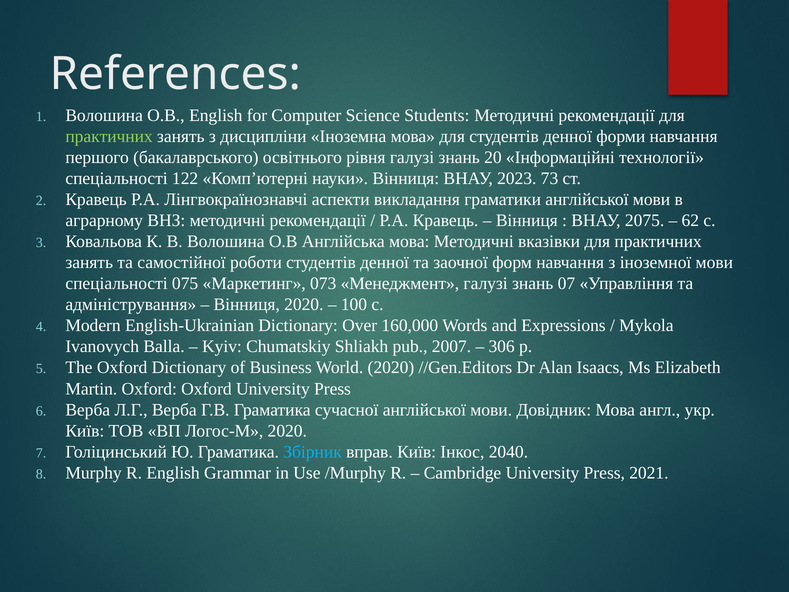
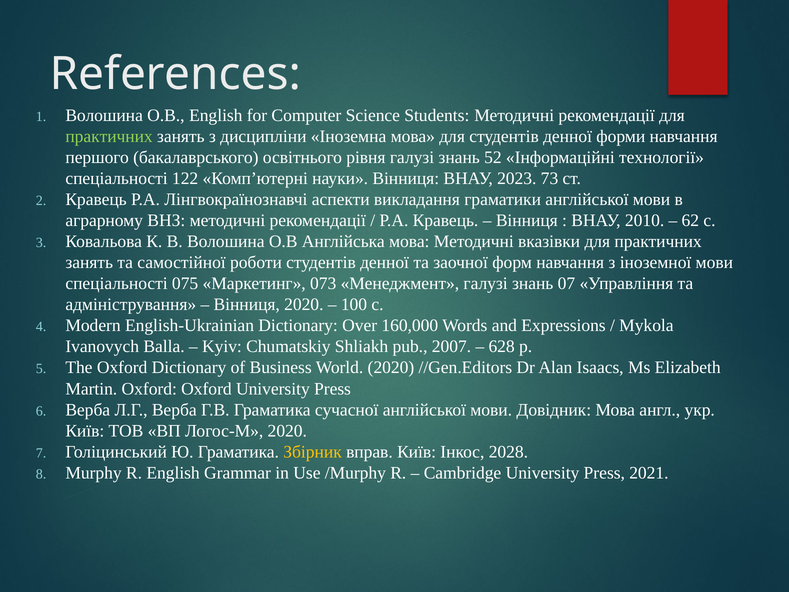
20: 20 -> 52
2075: 2075 -> 2010
306: 306 -> 628
Збірник colour: light blue -> yellow
2040: 2040 -> 2028
